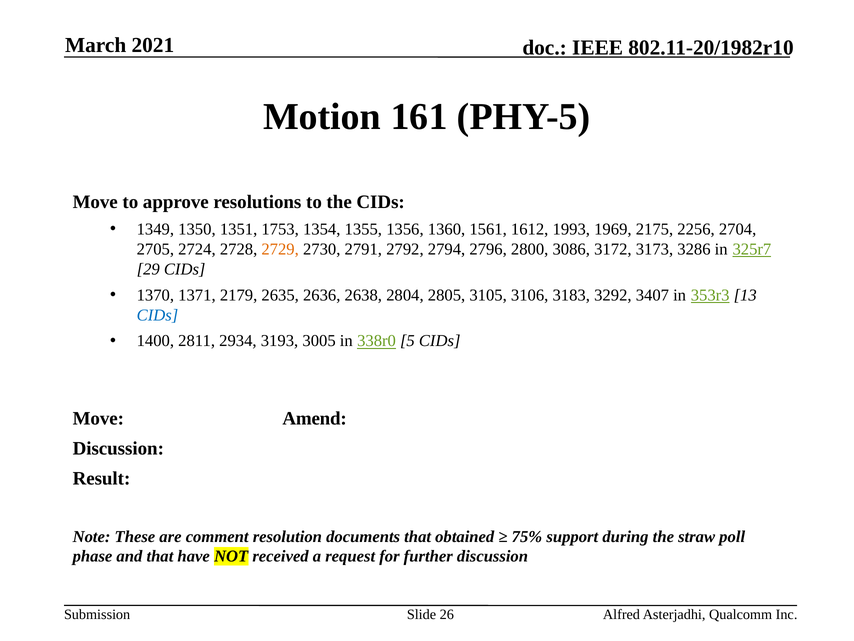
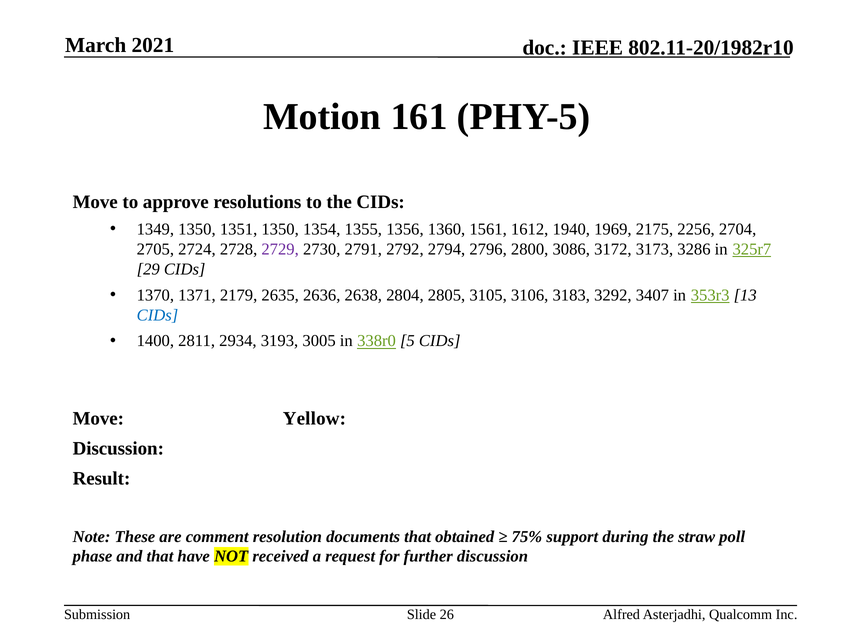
1351 1753: 1753 -> 1350
1993: 1993 -> 1940
2729 colour: orange -> purple
Amend: Amend -> Yellow
